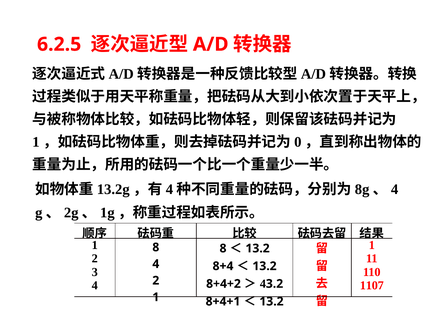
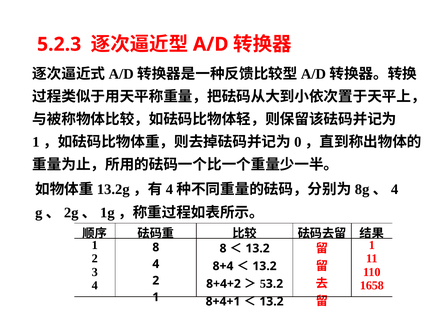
6.2.5: 6.2.5 -> 5.2.3
1107: 1107 -> 1658
4 at (263, 284): 4 -> 5
